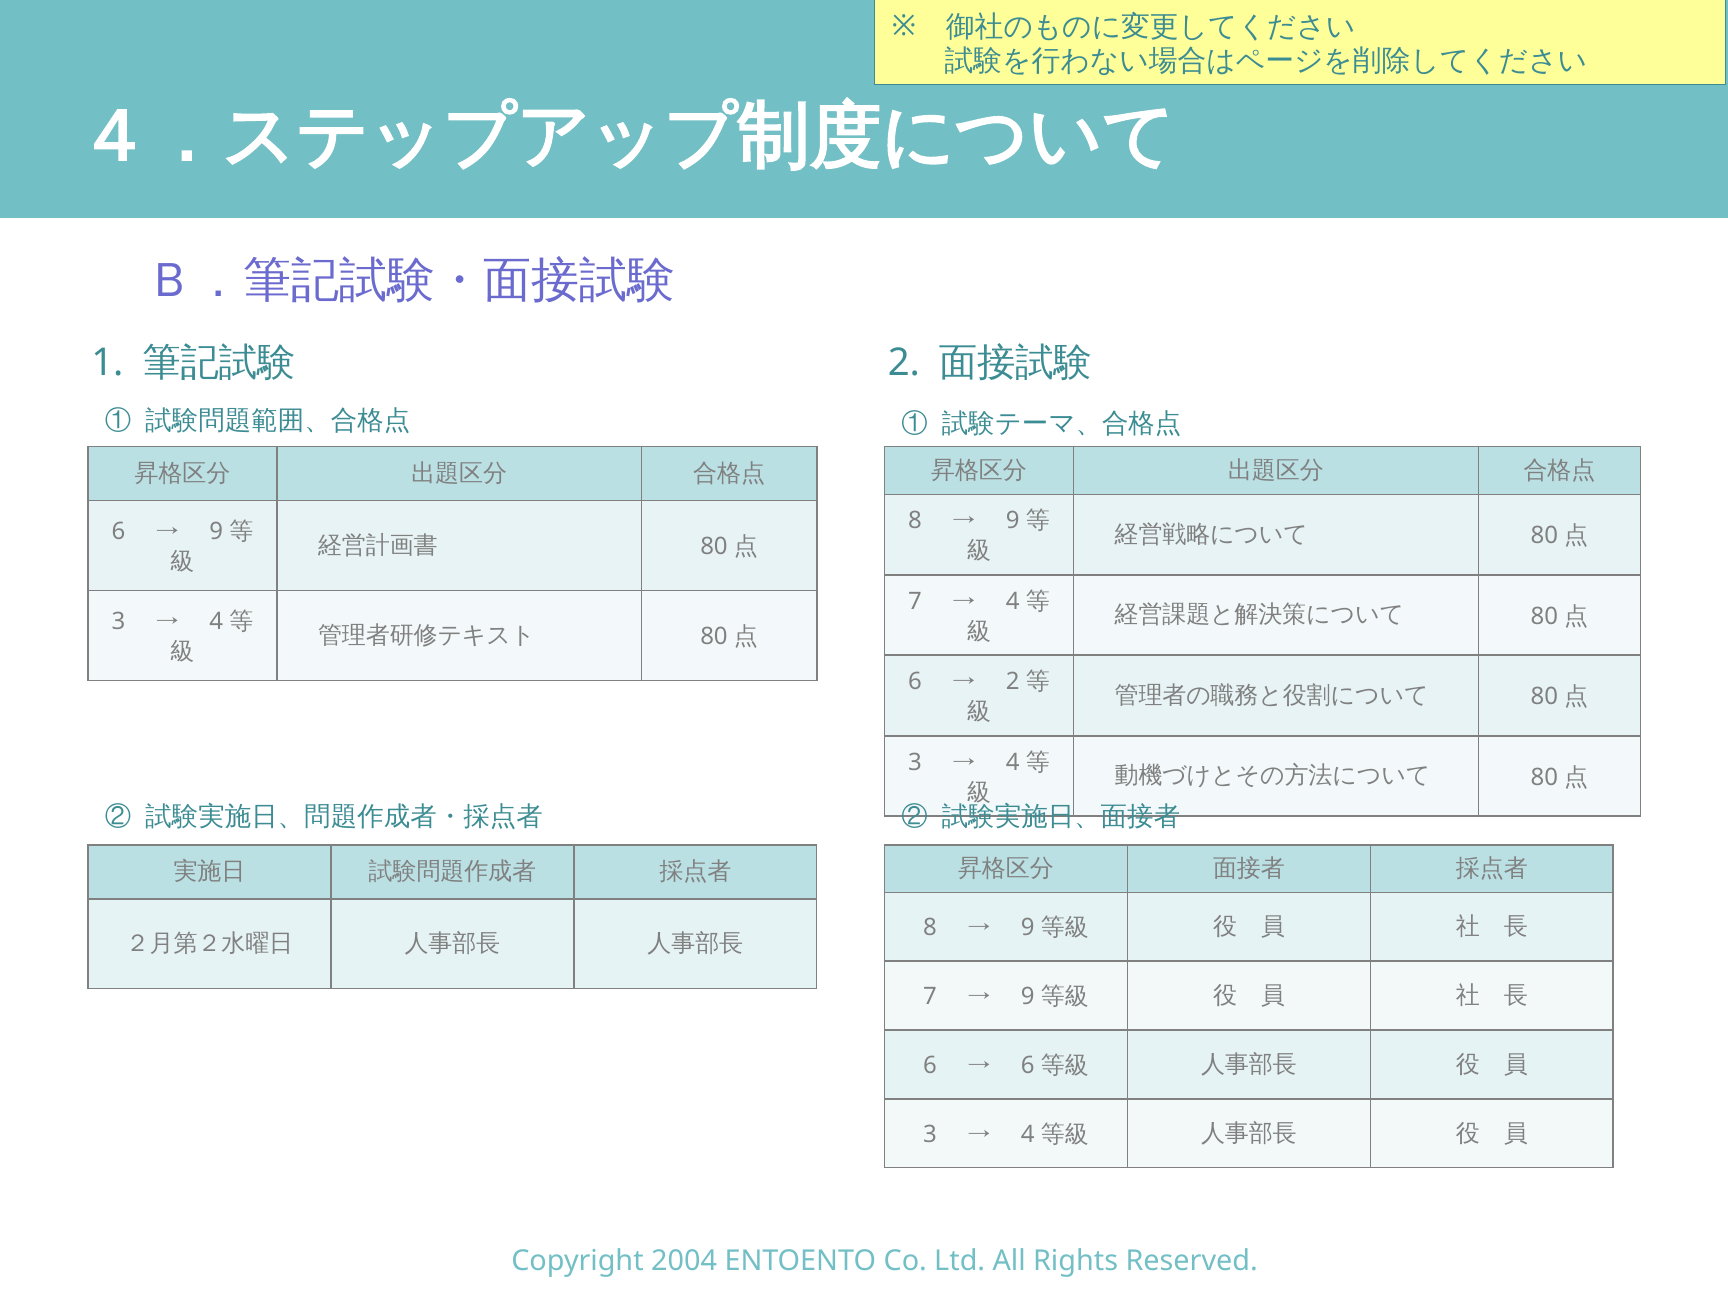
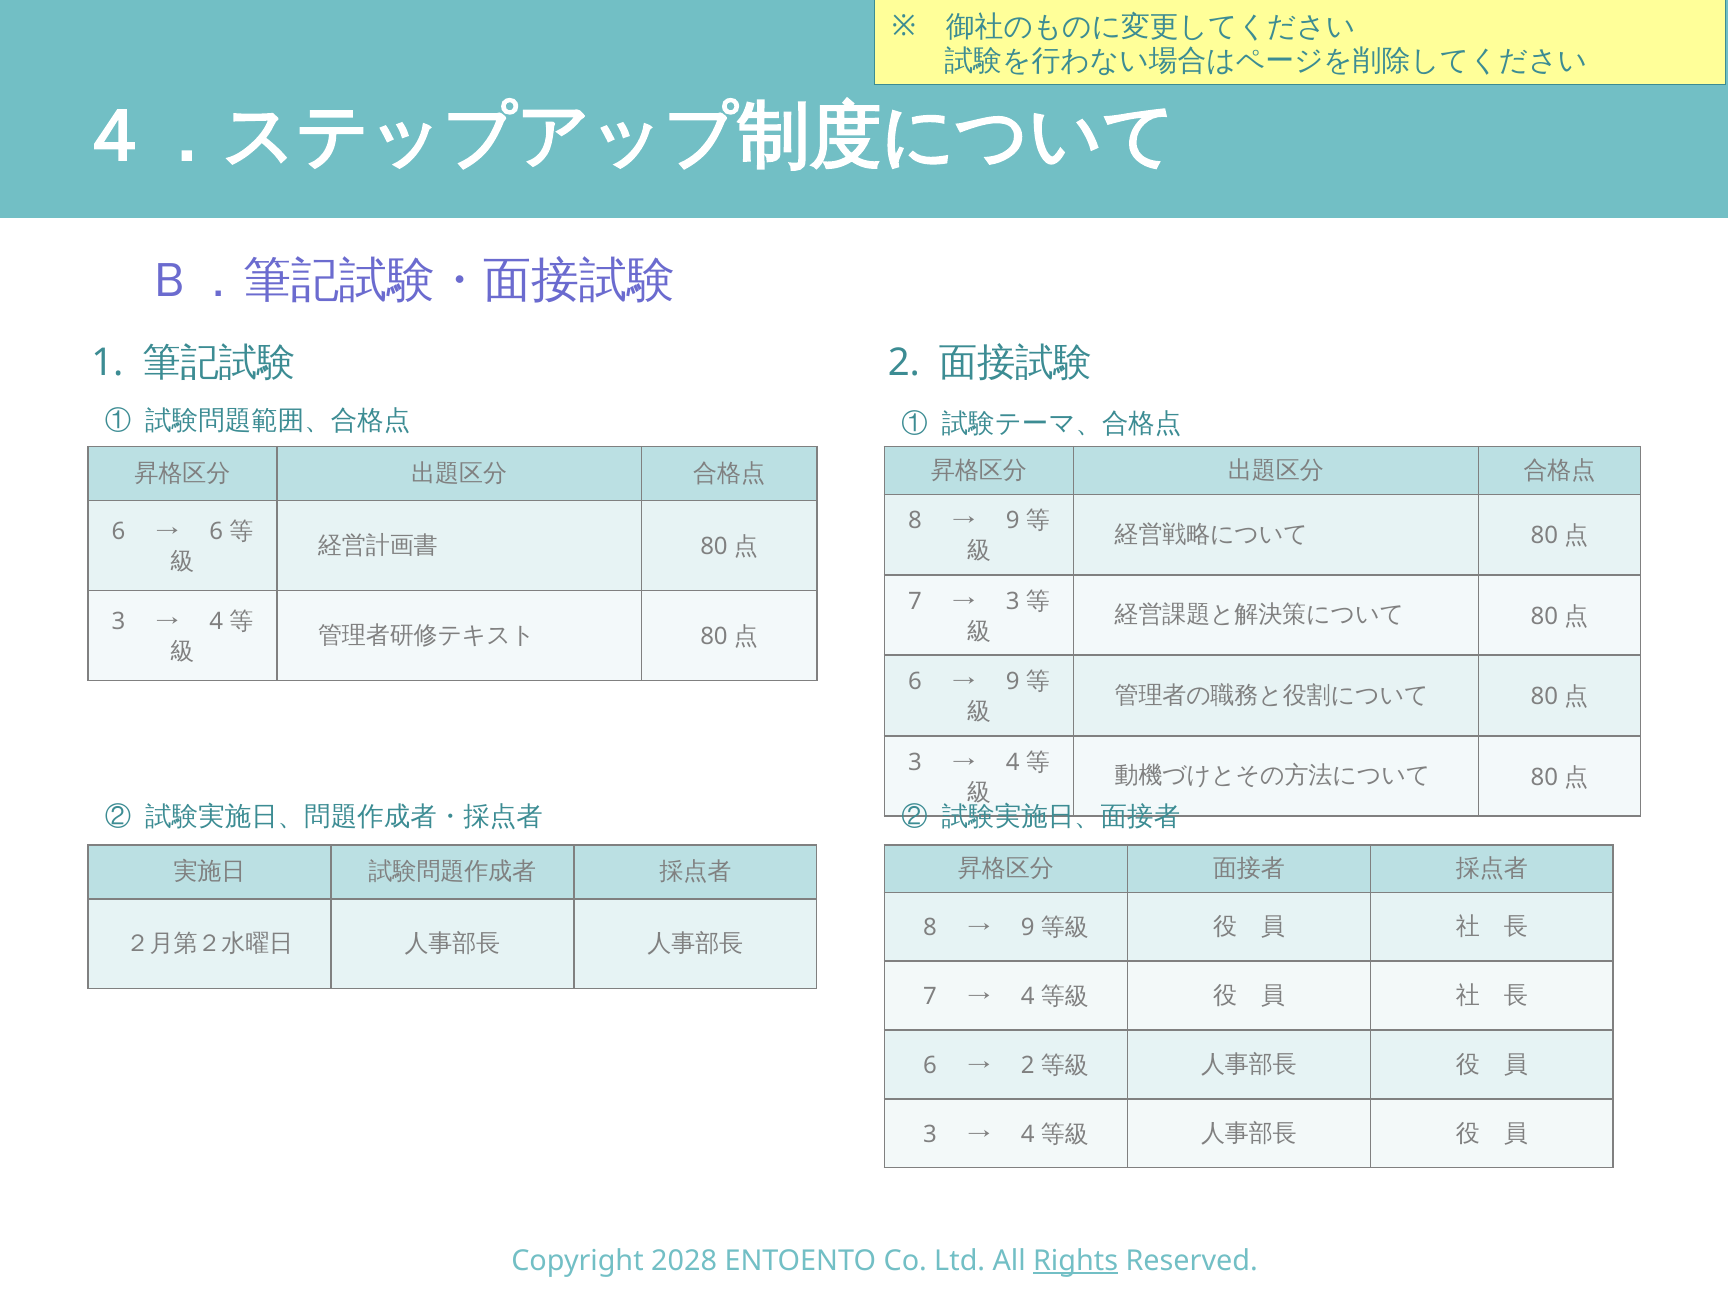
9 at (216, 532): 9 -> 6
4 at (1013, 601): 4 -> 3
2 at (1013, 682): 2 -> 9
9 at (1028, 997): 9 -> 4
6 at (1028, 1066): 6 -> 2
2004: 2004 -> 2028
Rights underline: none -> present
